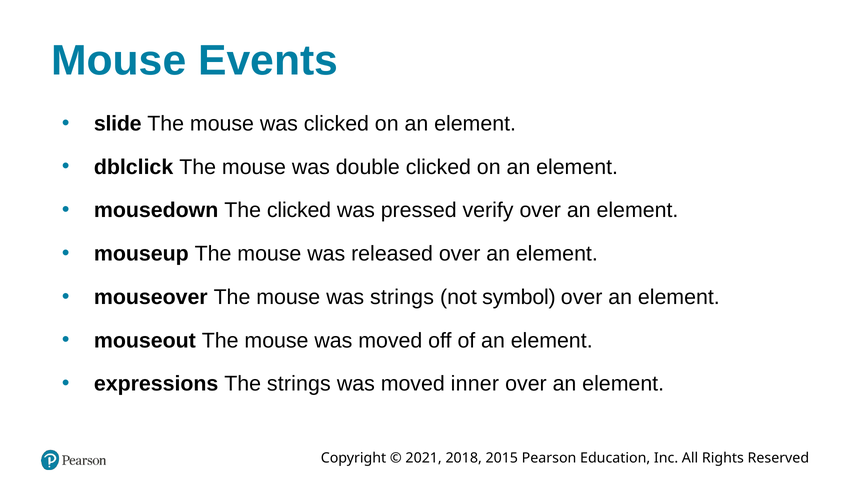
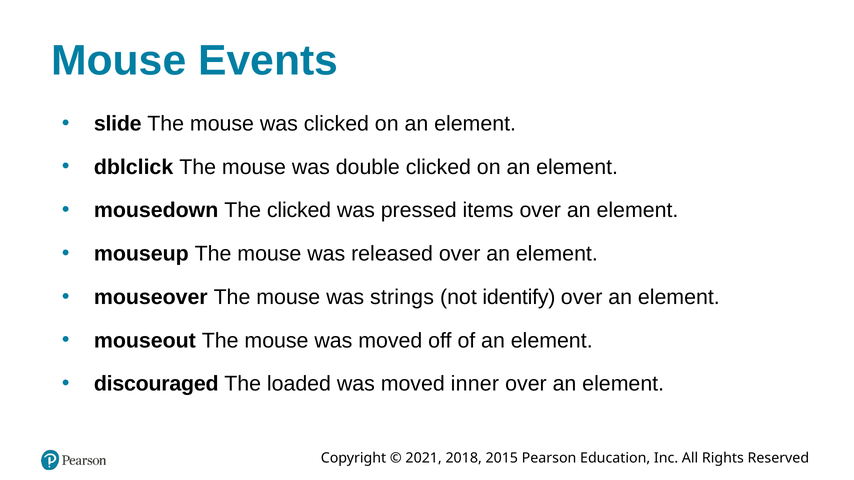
verify: verify -> items
symbol: symbol -> identify
expressions: expressions -> discouraged
The strings: strings -> loaded
